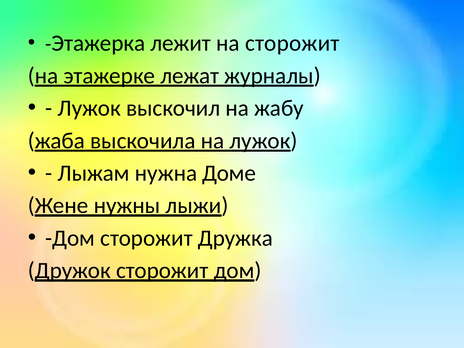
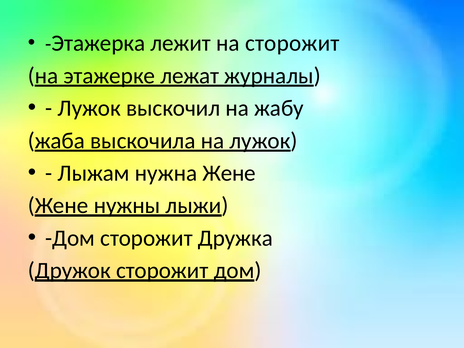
нужна Доме: Доме -> Жене
